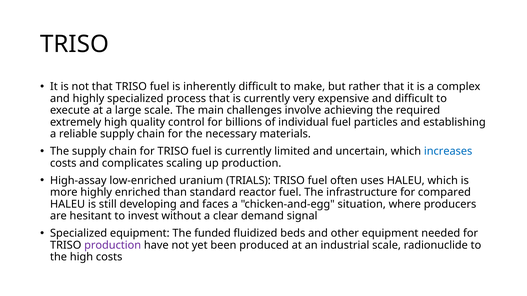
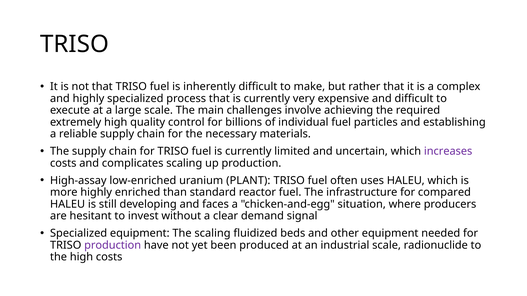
increases colour: blue -> purple
TRIALS: TRIALS -> PLANT
The funded: funded -> scaling
